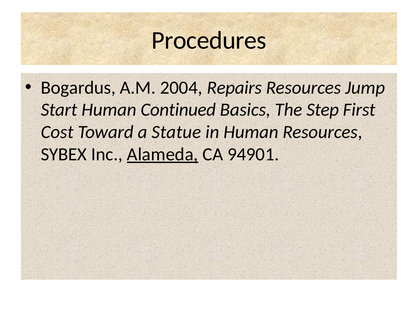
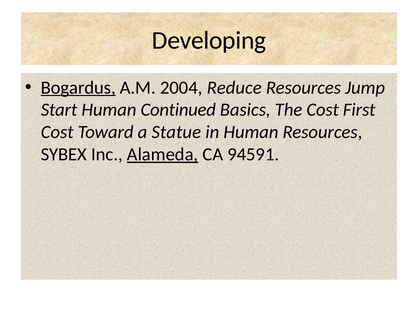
Procedures: Procedures -> Developing
Bogardus underline: none -> present
Repairs: Repairs -> Reduce
The Step: Step -> Cost
94901: 94901 -> 94591
